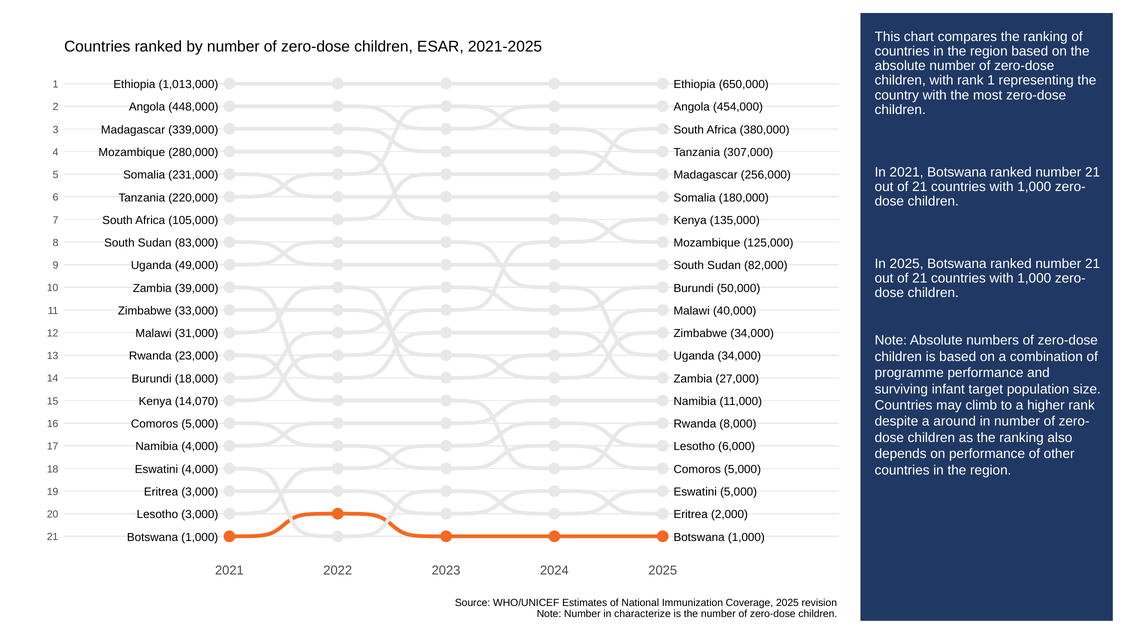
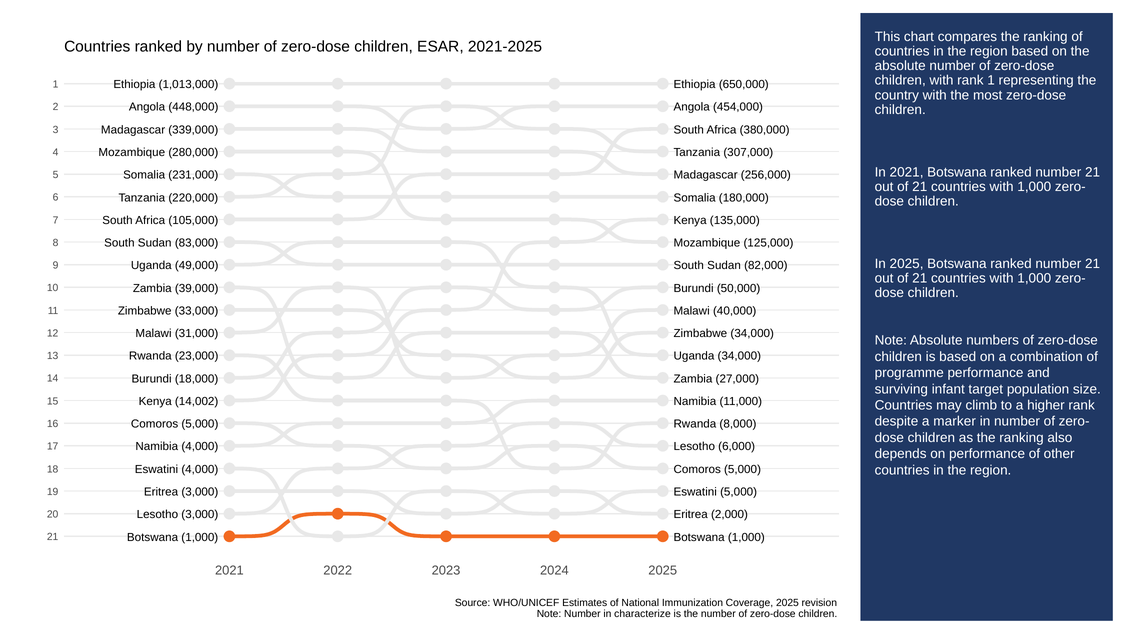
14,070: 14,070 -> 14,002
around: around -> marker
